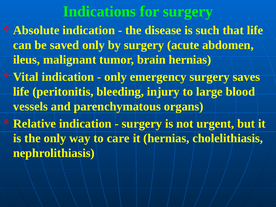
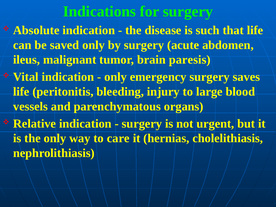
brain hernias: hernias -> paresis
